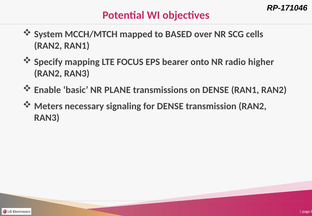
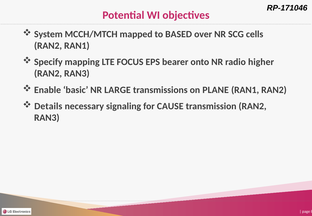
PLANE: PLANE -> LARGE
on DENSE: DENSE -> PLANE
Meters: Meters -> Details
for DENSE: DENSE -> CAUSE
